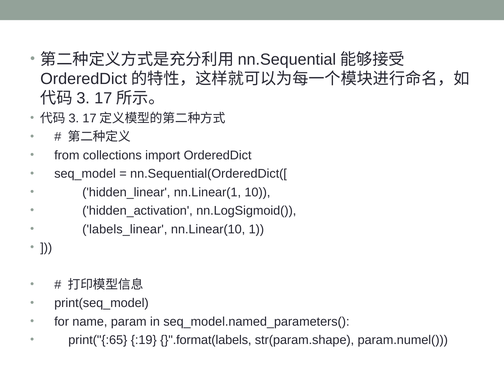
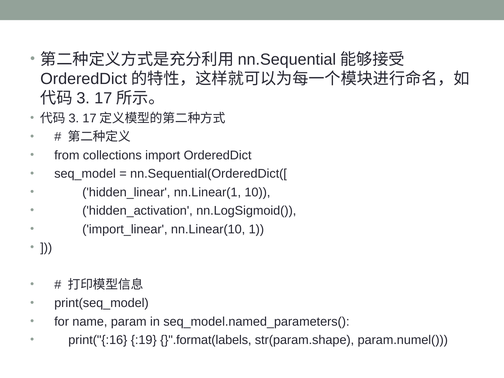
labels_linear: labels_linear -> import_linear
print("{:65: print("{:65 -> print("{:16
